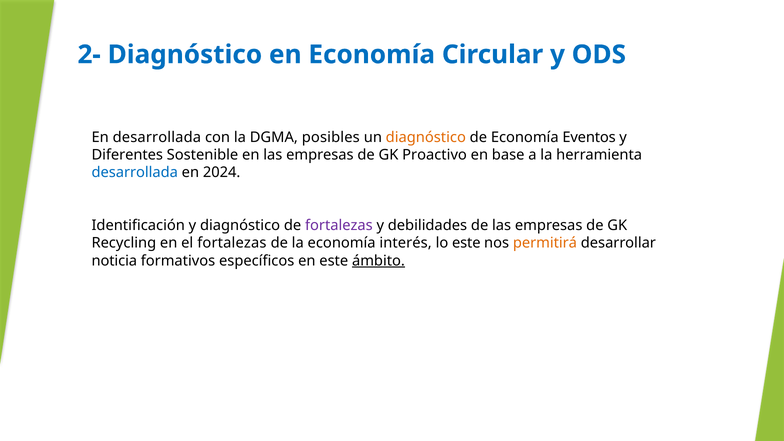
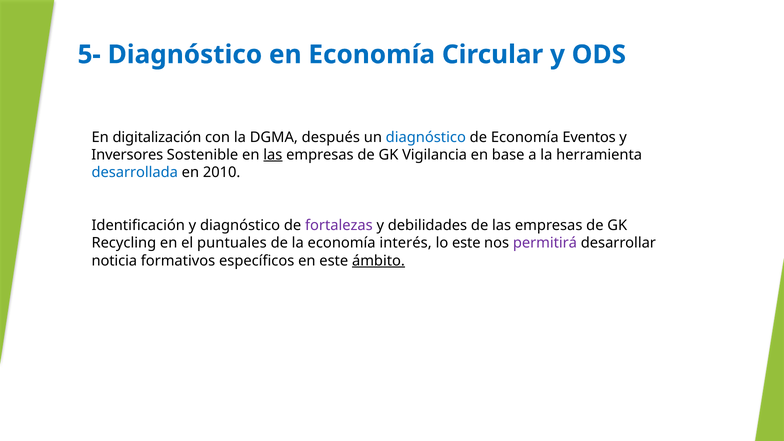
2-: 2- -> 5-
En desarrollada: desarrollada -> digitalización
posibles: posibles -> después
diagnóstico at (426, 137) colour: orange -> blue
Diferentes: Diferentes -> Inversores
las at (273, 155) underline: none -> present
Proactivo: Proactivo -> Vigilancia
2024: 2024 -> 2010
el fortalezas: fortalezas -> puntuales
permitirá colour: orange -> purple
